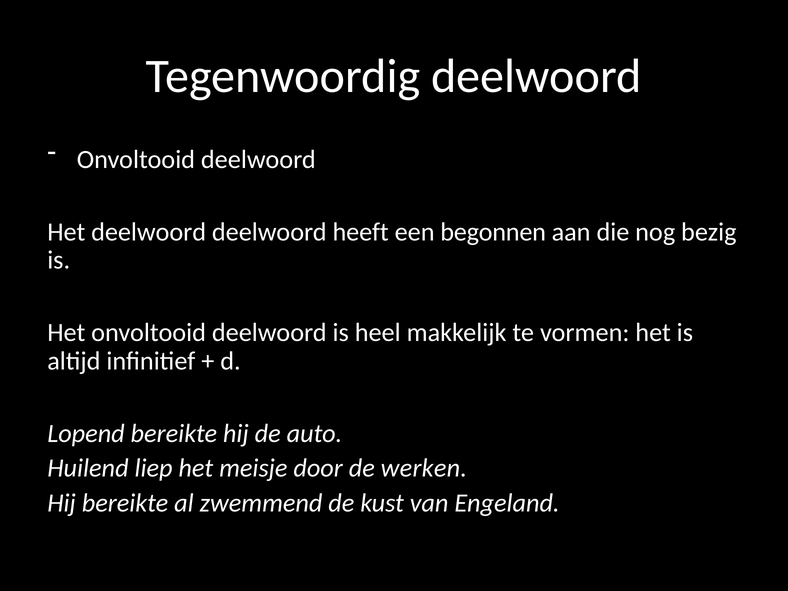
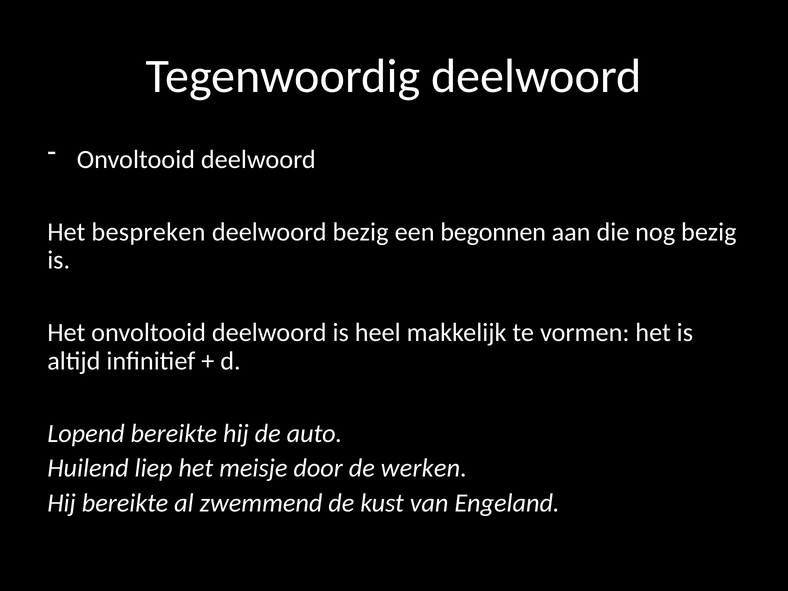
Het deelwoord: deelwoord -> bespreken
deelwoord heeft: heeft -> bezig
